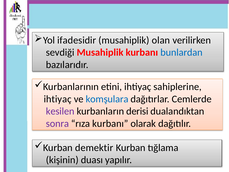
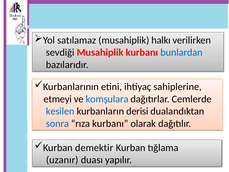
ifadesidir: ifadesidir -> satılamaz
olan: olan -> halkı
ihtiyaç at (58, 99): ihtiyaç -> etmeyi
kesilen colour: purple -> blue
sonra colour: purple -> blue
kişinin: kişinin -> uzanır
